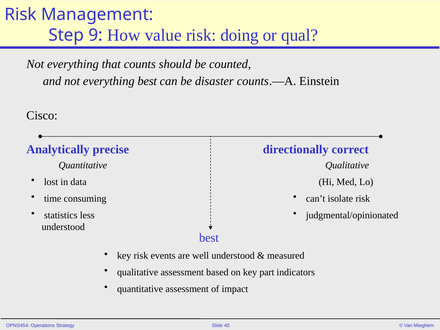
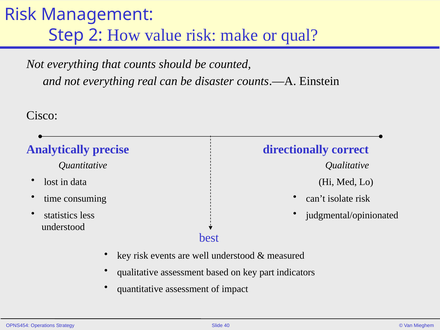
9: 9 -> 2
doing: doing -> make
everything best: best -> real
